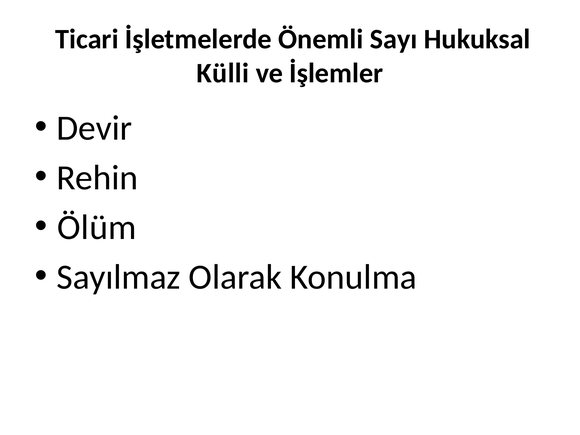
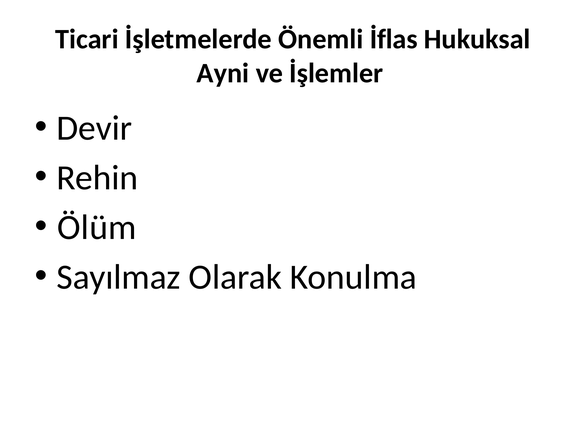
Sayı: Sayı -> İflas
Külli: Külli -> Ayni
